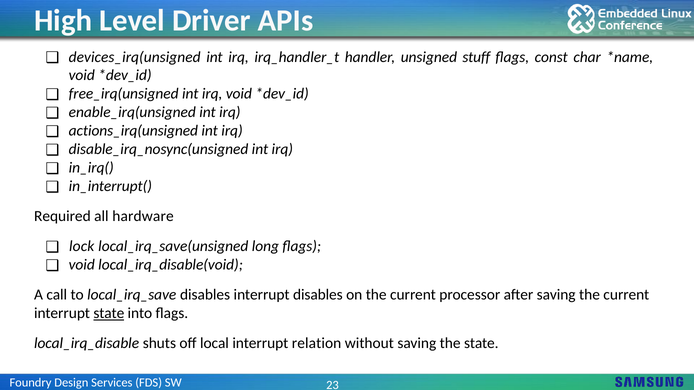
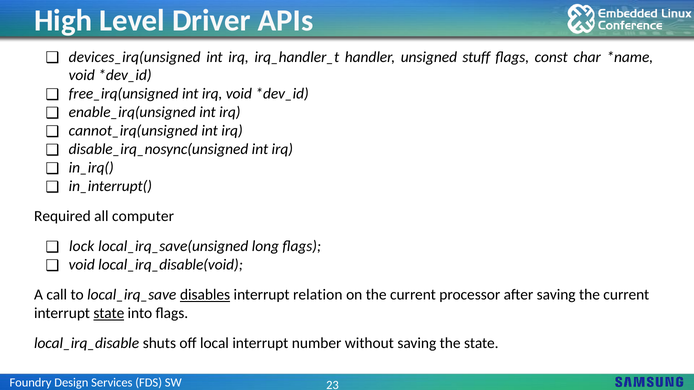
actions_irq(unsigned: actions_irq(unsigned -> cannot_irq(unsigned
hardware: hardware -> computer
disables at (205, 295) underline: none -> present
interrupt disables: disables -> relation
relation: relation -> number
